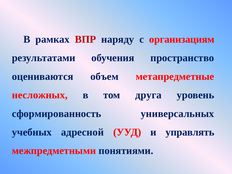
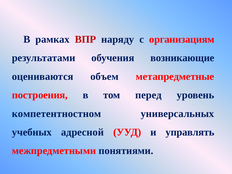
пространство: пространство -> возникающие
несложных: несложных -> построения
друга: друга -> перед
сформированность: сформированность -> компетентностном
